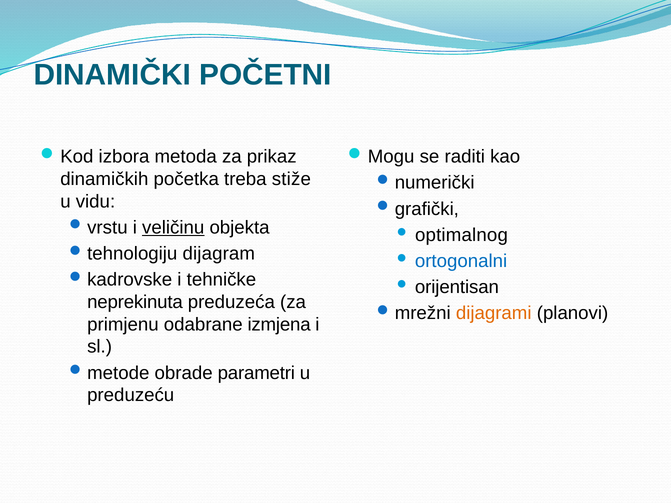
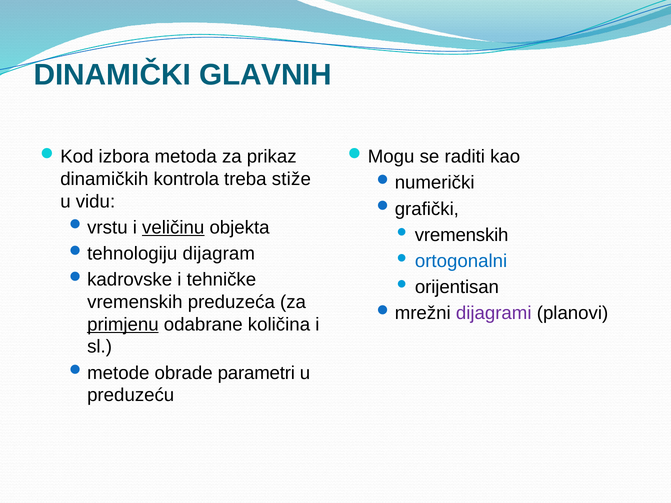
POČETNI: POČETNI -> GLAVNIH
početka: početka -> kontrola
optimalnog at (461, 235): optimalnog -> vremenskih
neprekinuta at (135, 302): neprekinuta -> vremenskih
dijagrami colour: orange -> purple
primjenu underline: none -> present
izmjena: izmjena -> količina
